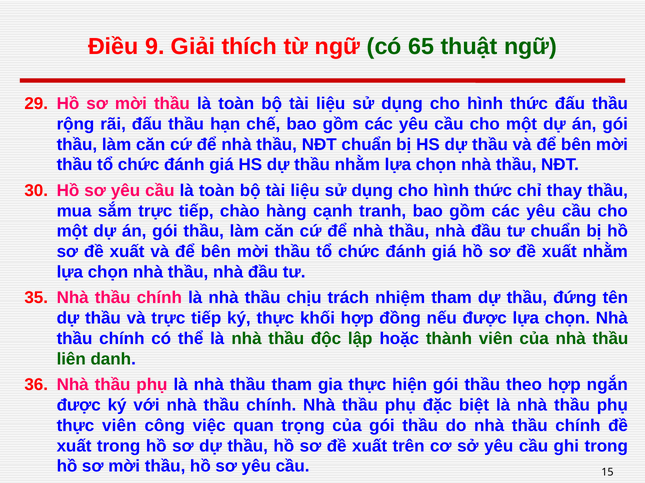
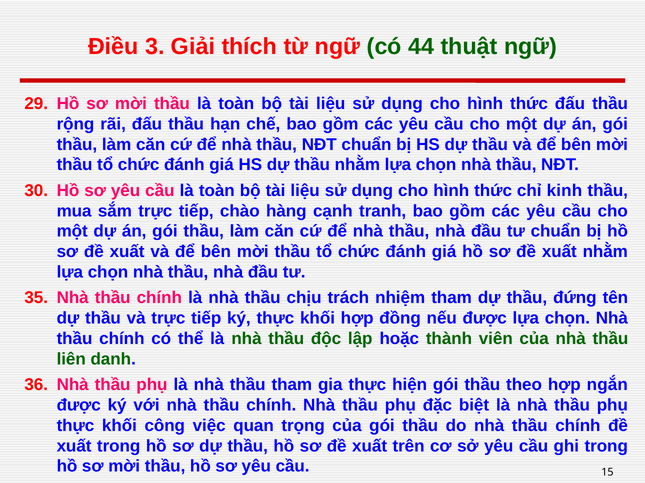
9: 9 -> 3
65: 65 -> 44
thay: thay -> kinh
viên at (119, 426): viên -> khối
